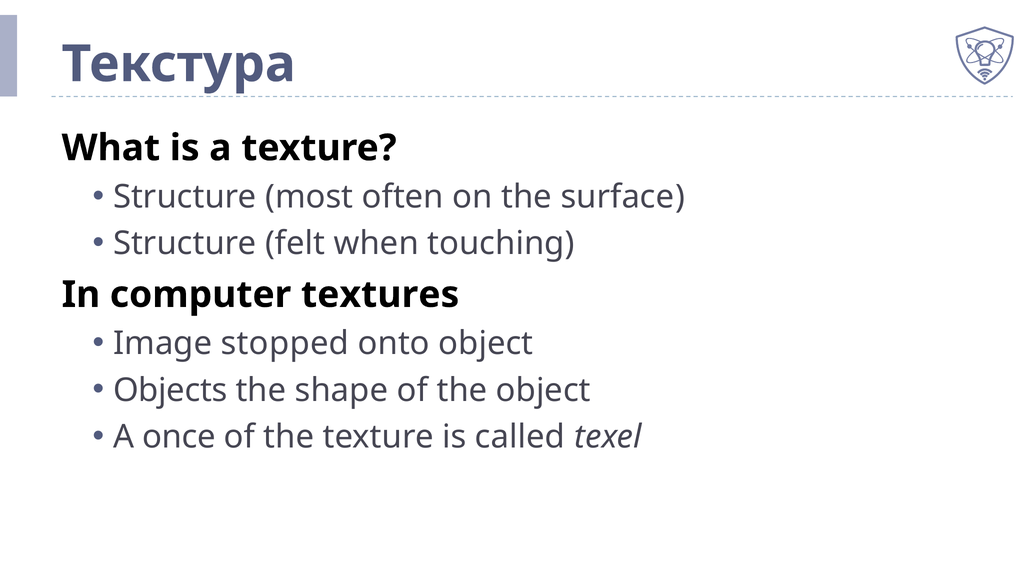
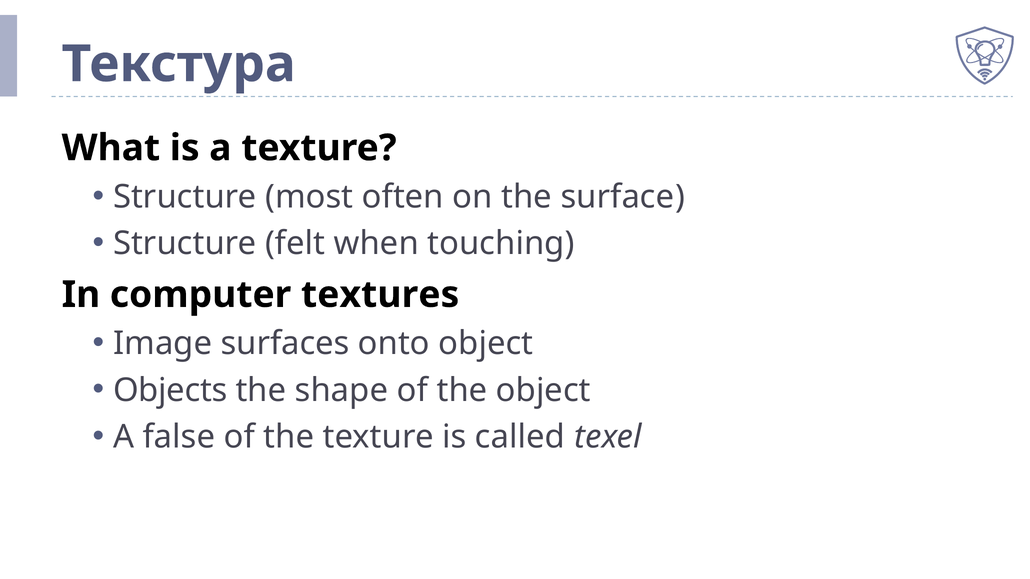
stopped: stopped -> surfaces
once: once -> false
